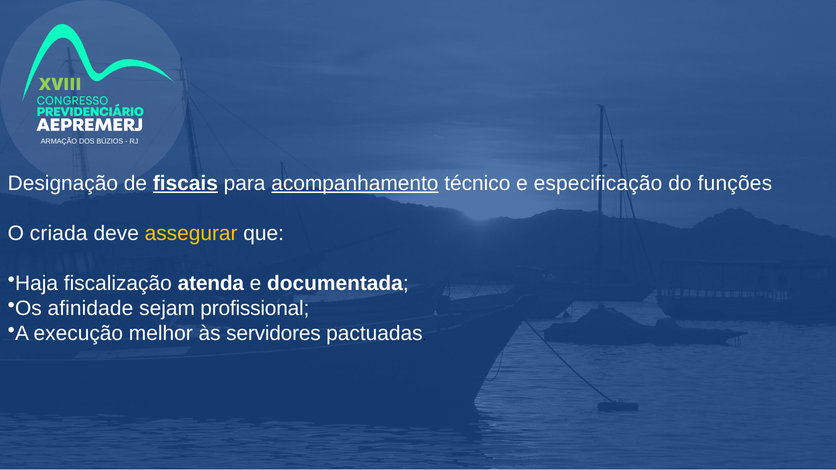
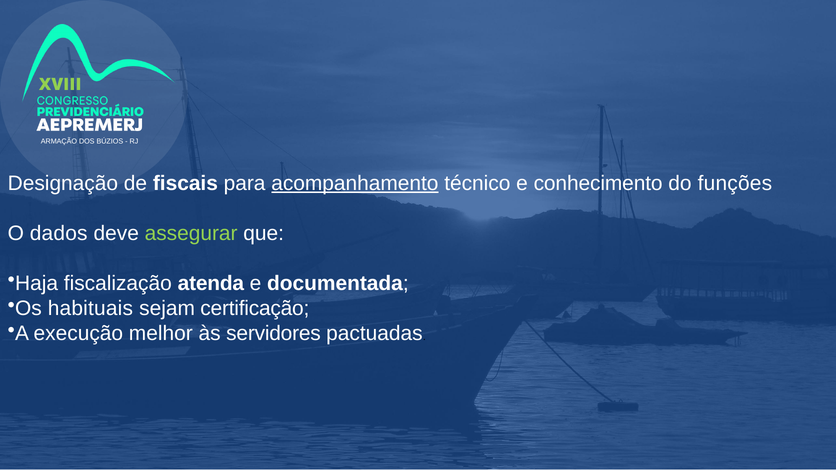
fiscais underline: present -> none
especificação: especificação -> conhecimento
criada: criada -> dados
assegurar colour: yellow -> light green
afinidade: afinidade -> habituais
profissional: profissional -> certificação
